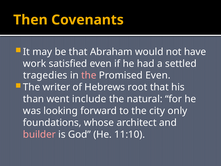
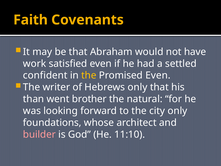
Then: Then -> Faith
tragedies: tragedies -> confident
the at (89, 75) colour: pink -> yellow
Hebrews root: root -> only
include: include -> brother
